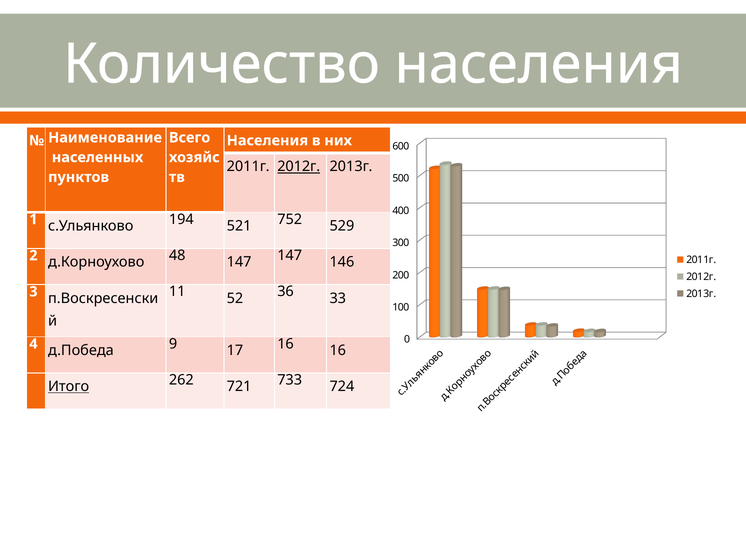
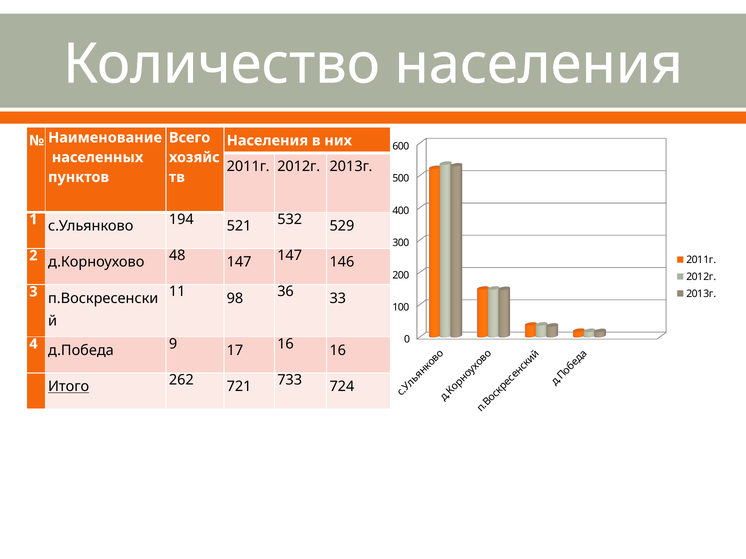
2012г at (299, 167) underline: present -> none
752: 752 -> 532
52: 52 -> 98
